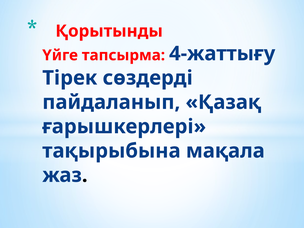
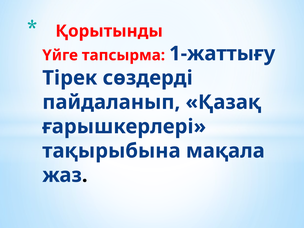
4-жаттығу: 4-жаттығу -> 1-жаттығу
